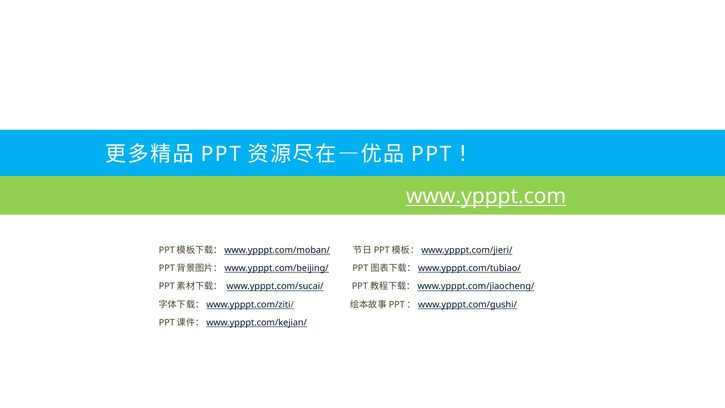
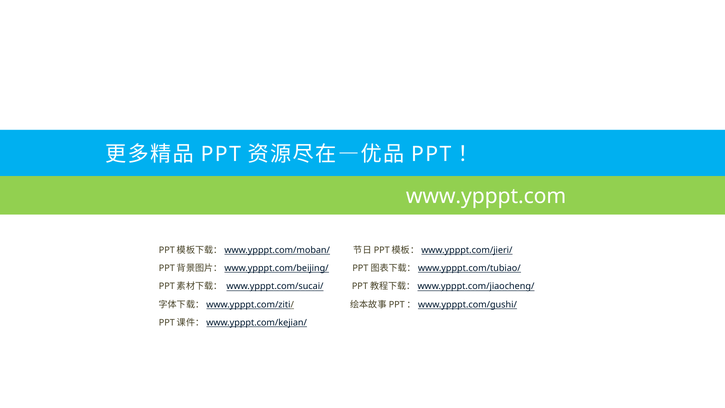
www.ypppt.com underline: present -> none
